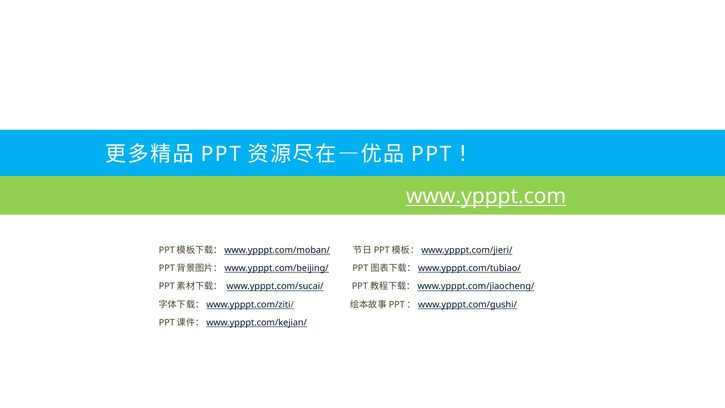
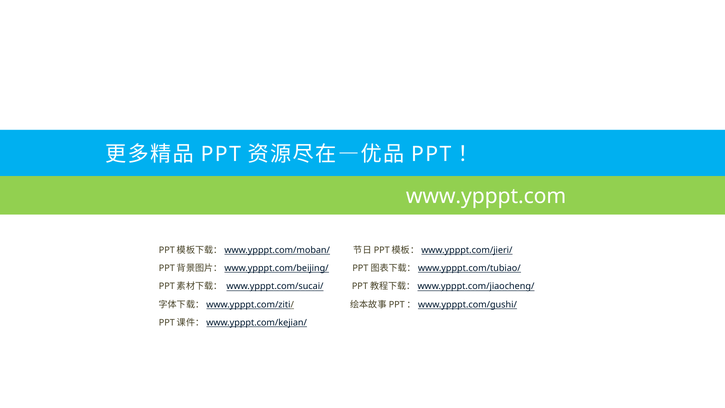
www.ypppt.com underline: present -> none
